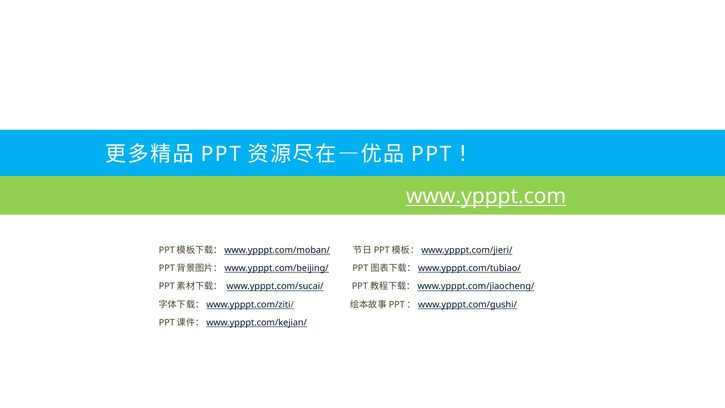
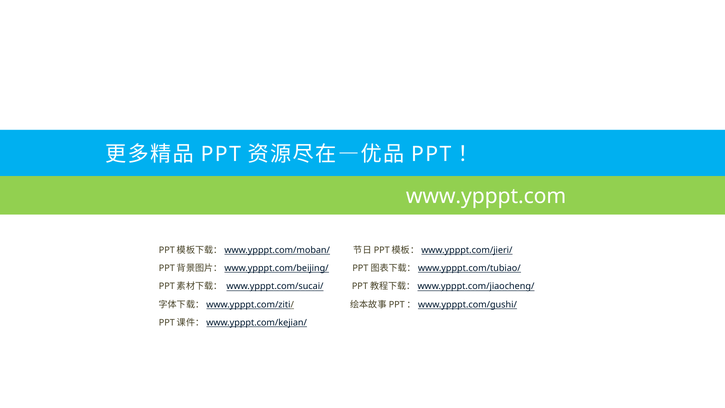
www.ypppt.com underline: present -> none
